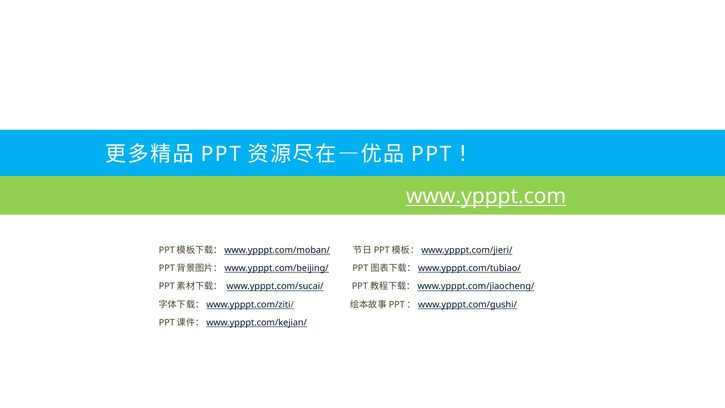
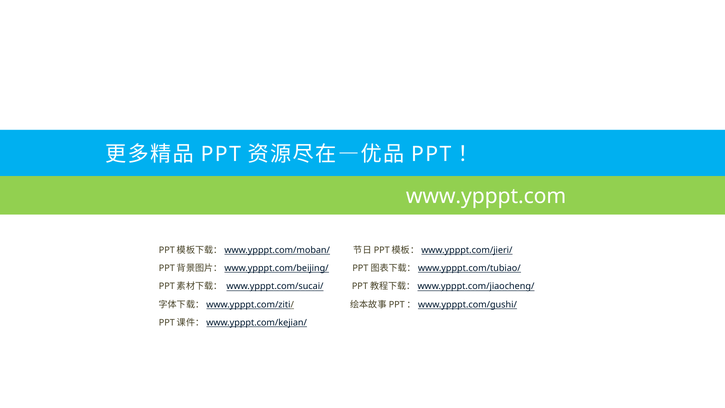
www.ypppt.com underline: present -> none
